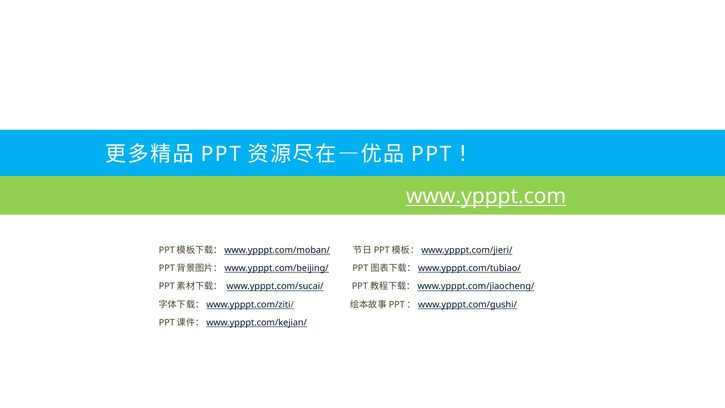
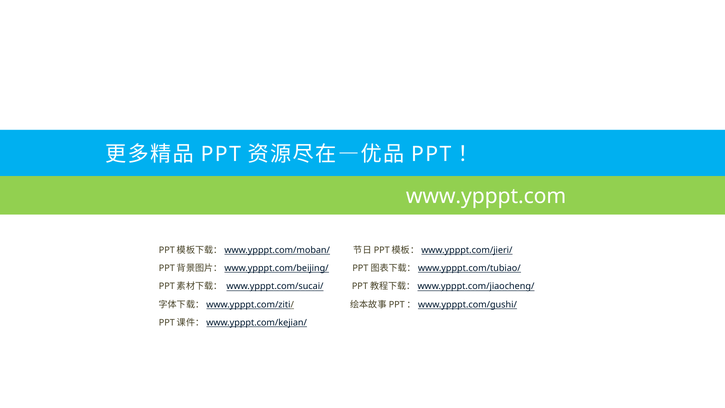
www.ypppt.com underline: present -> none
